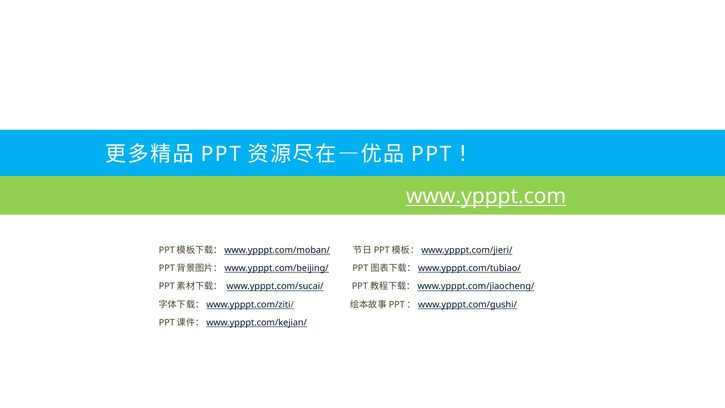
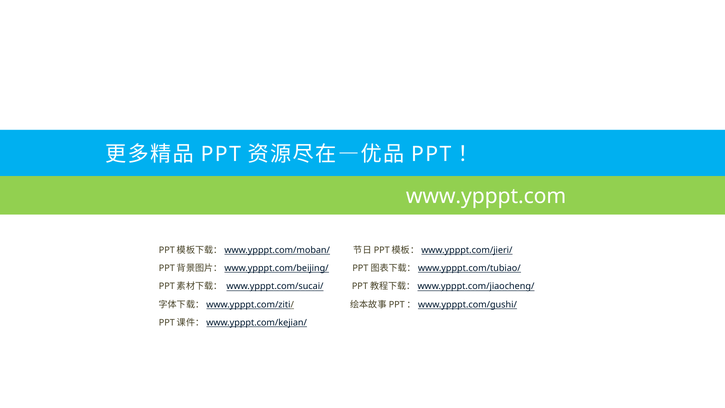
www.ypppt.com underline: present -> none
